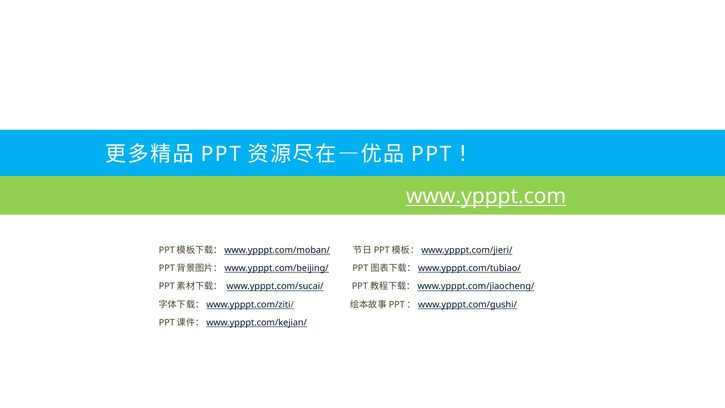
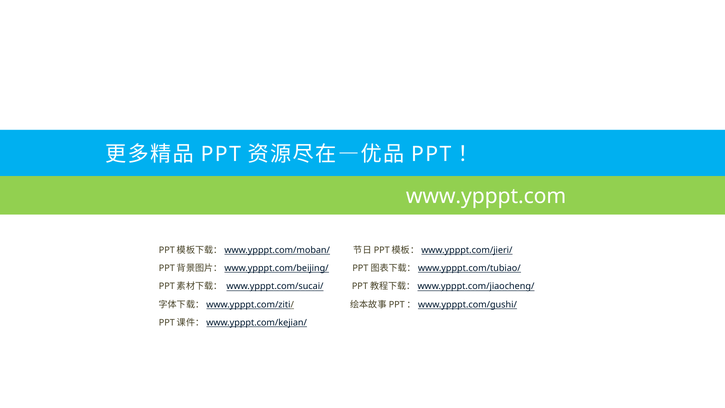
www.ypppt.com underline: present -> none
